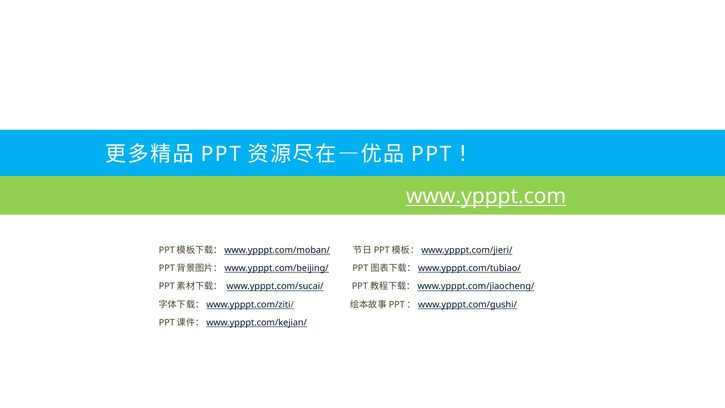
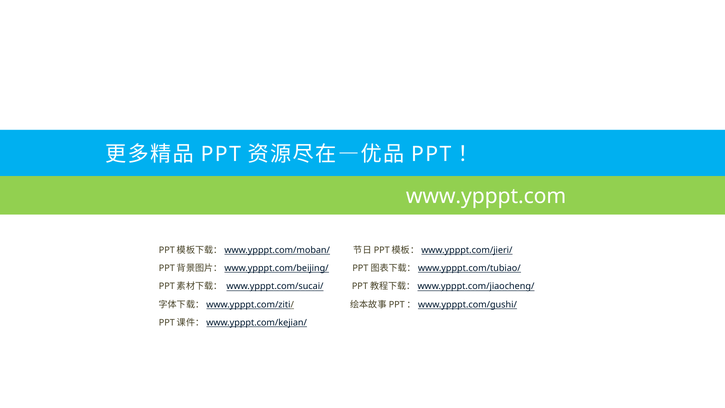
www.ypppt.com underline: present -> none
